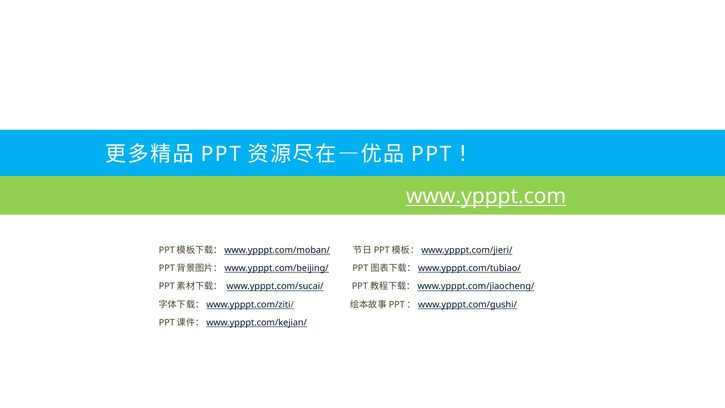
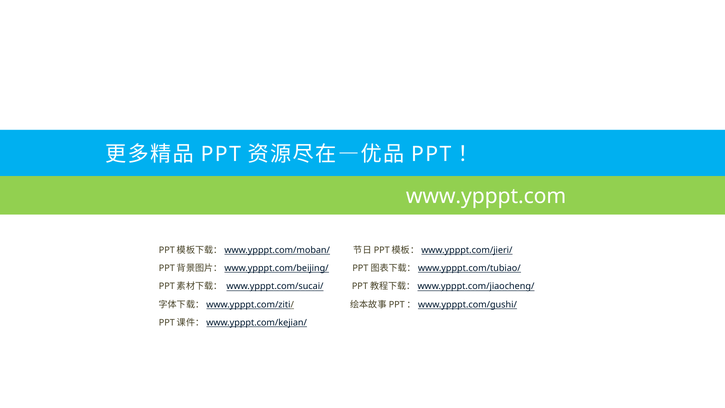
www.ypppt.com underline: present -> none
